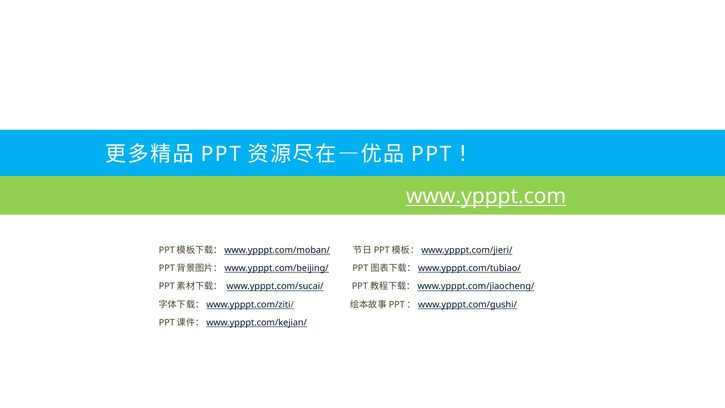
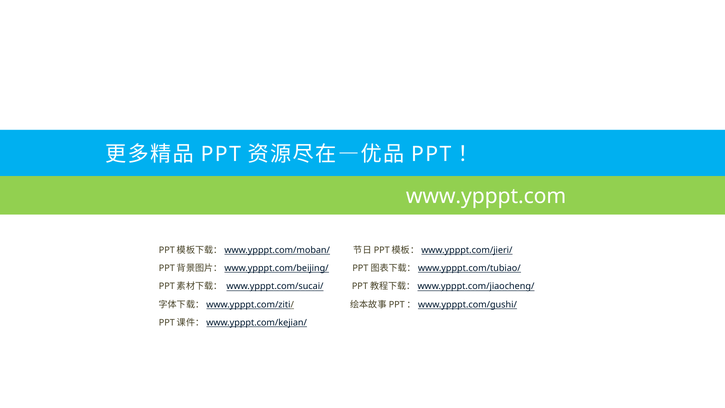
www.ypppt.com underline: present -> none
